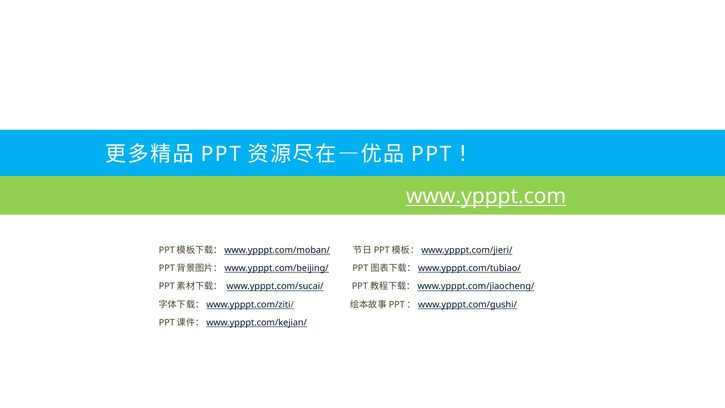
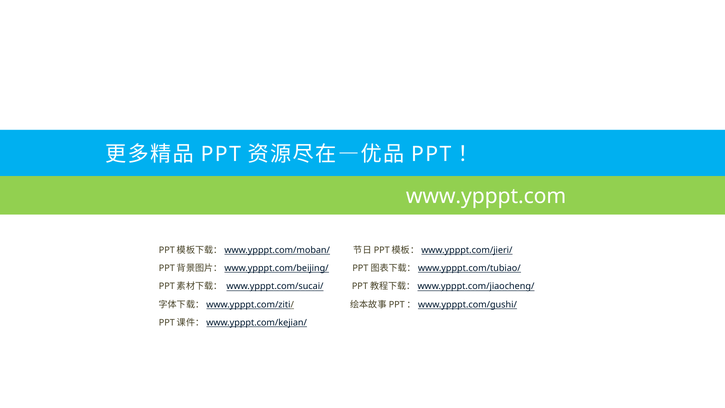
www.ypppt.com underline: present -> none
